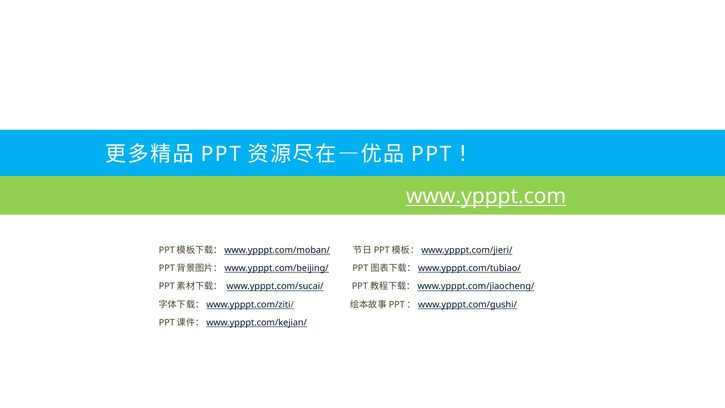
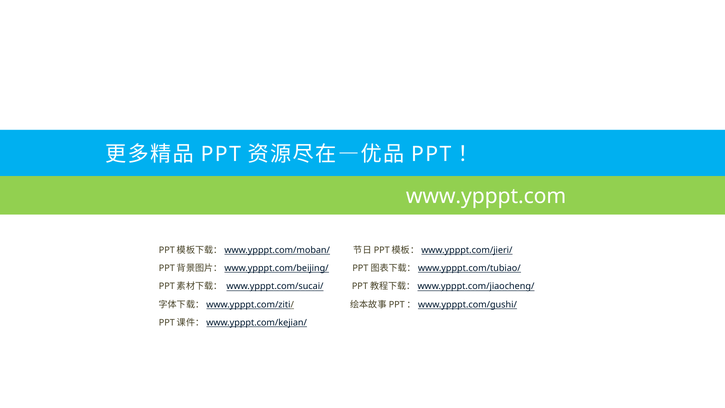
www.ypppt.com underline: present -> none
